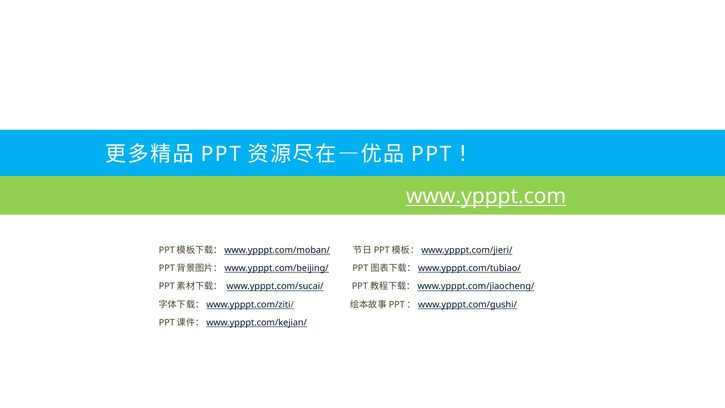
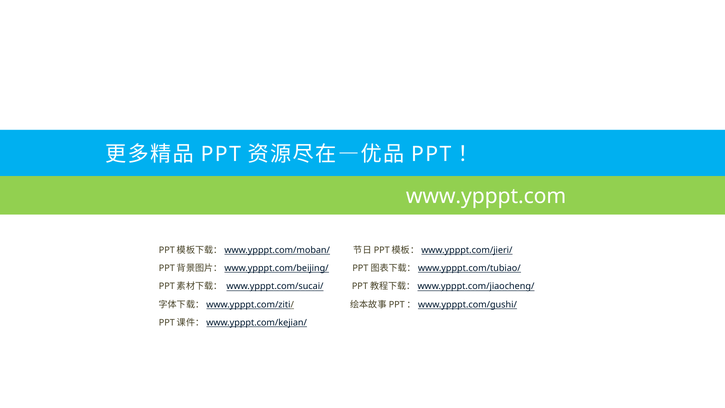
www.ypppt.com underline: present -> none
